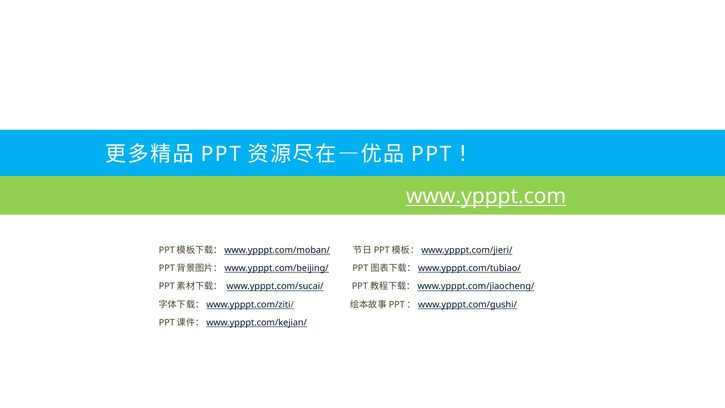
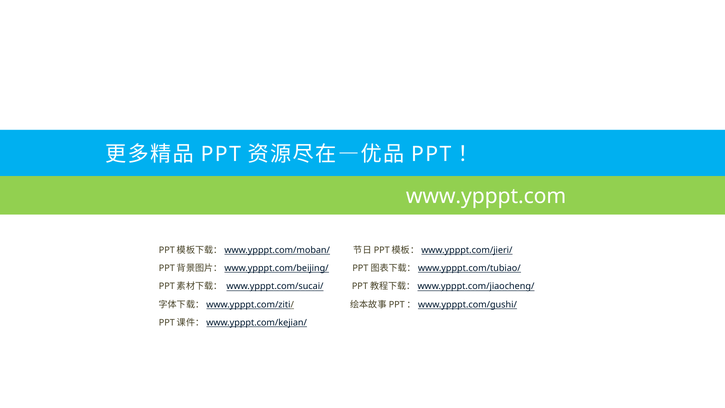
www.ypppt.com underline: present -> none
